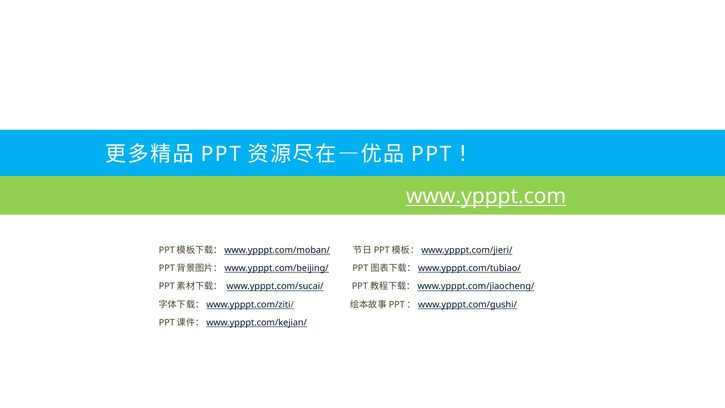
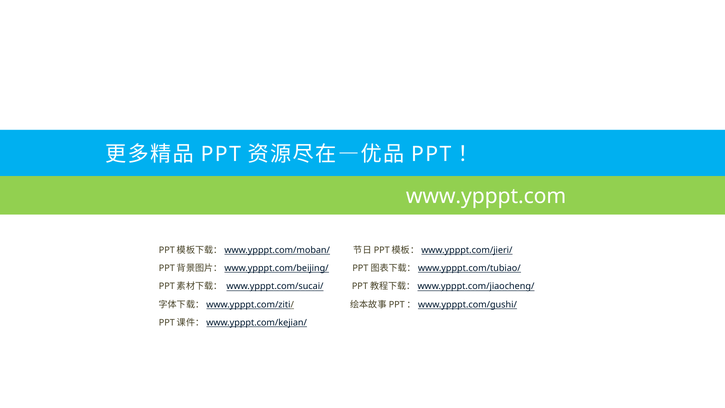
www.ypppt.com underline: present -> none
